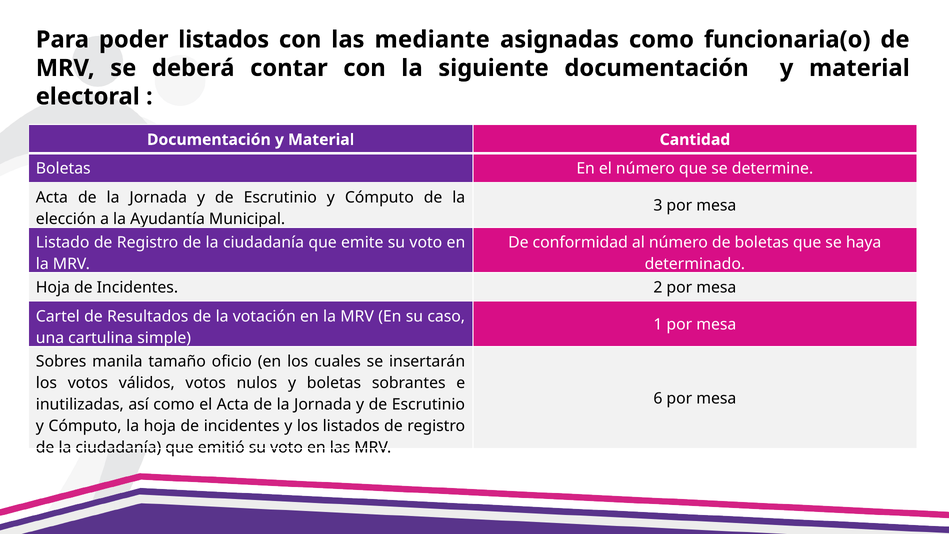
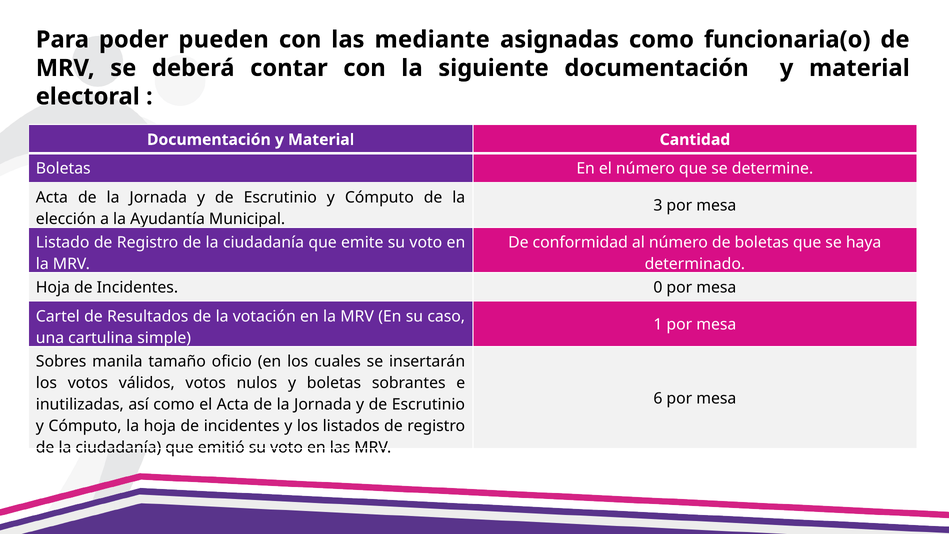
poder listados: listados -> pueden
2: 2 -> 0
